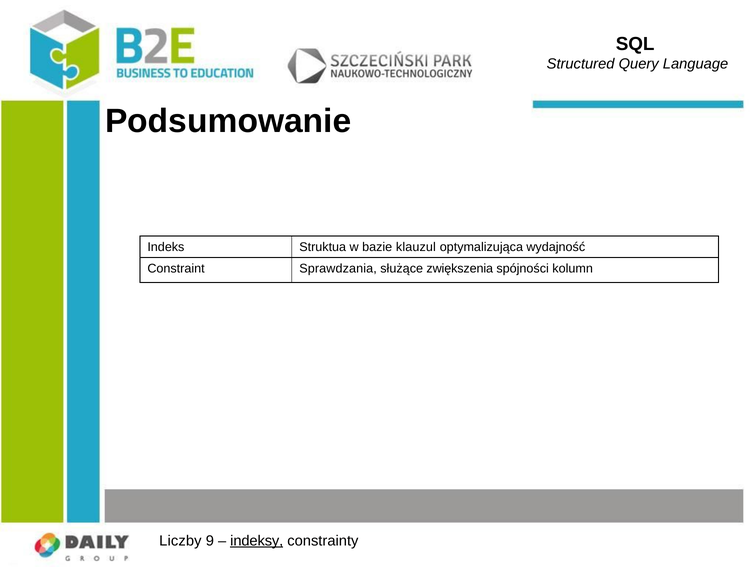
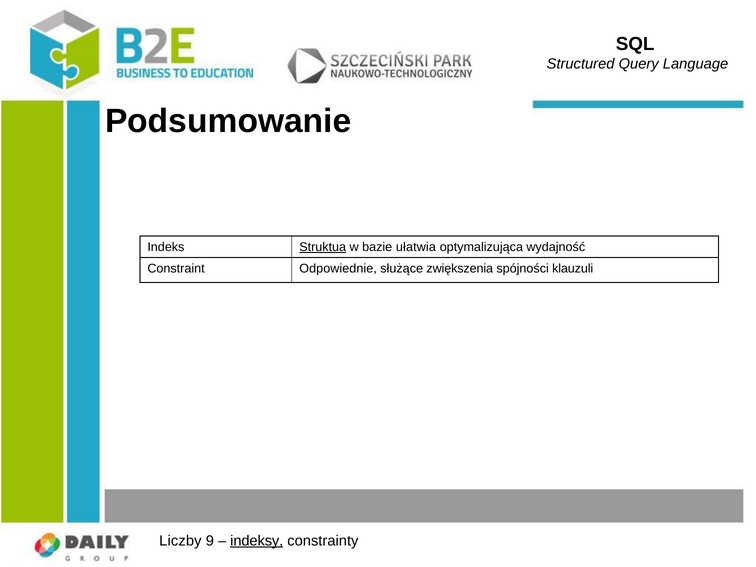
Struktua underline: none -> present
klauzul: klauzul -> ułatwia
Sprawdzania: Sprawdzania -> Odpowiednie
kolumn: kolumn -> klauzuli
